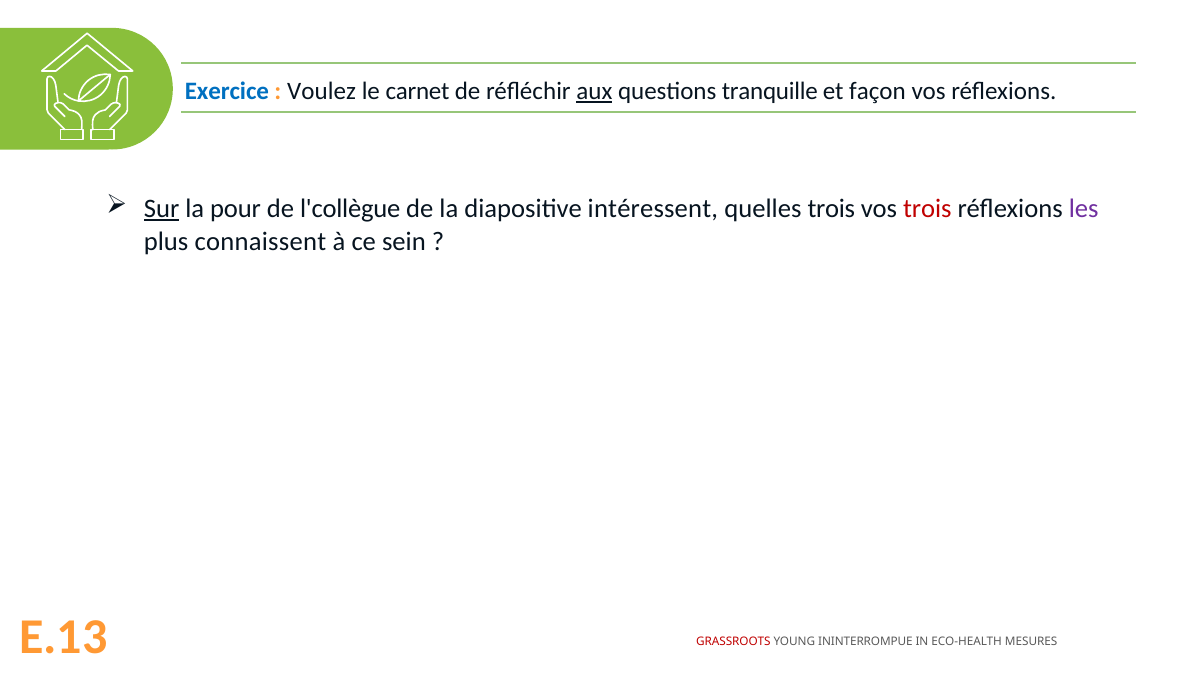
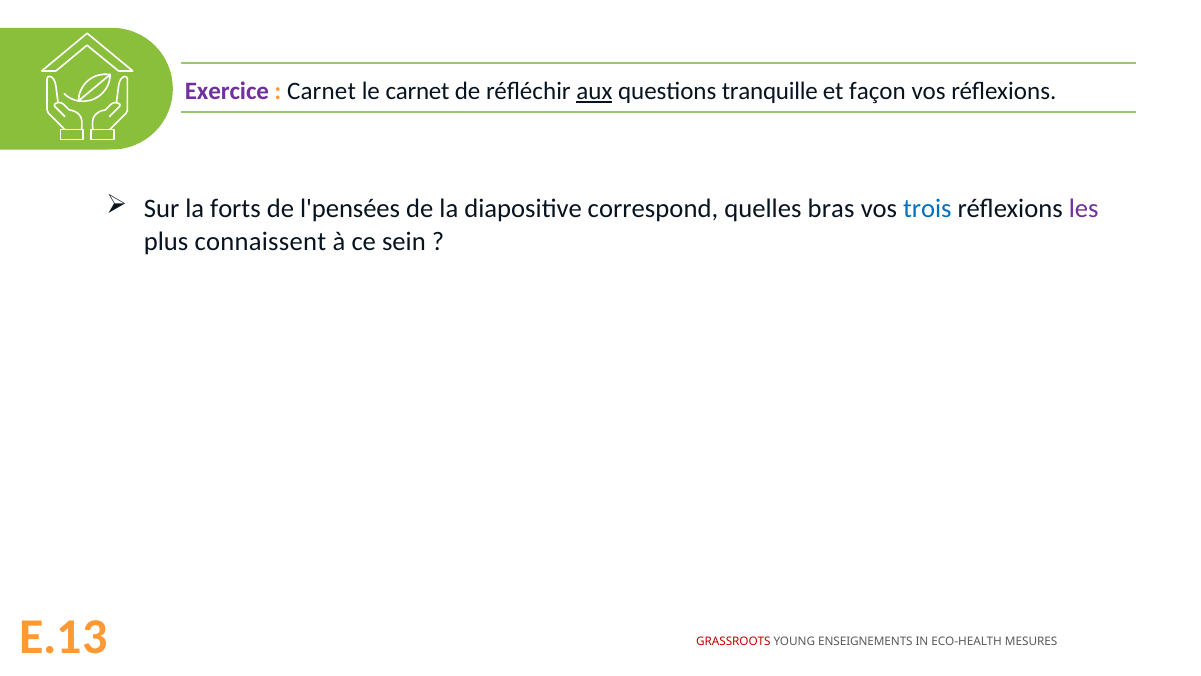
Exercice colour: blue -> purple
Voulez at (322, 91): Voulez -> Carnet
Sur underline: present -> none
pour: pour -> forts
l'collègue: l'collègue -> l'pensées
intéressent: intéressent -> correspond
quelles trois: trois -> bras
trois at (927, 209) colour: red -> blue
ININTERROMPUE: ININTERROMPUE -> ENSEIGNEMENTS
